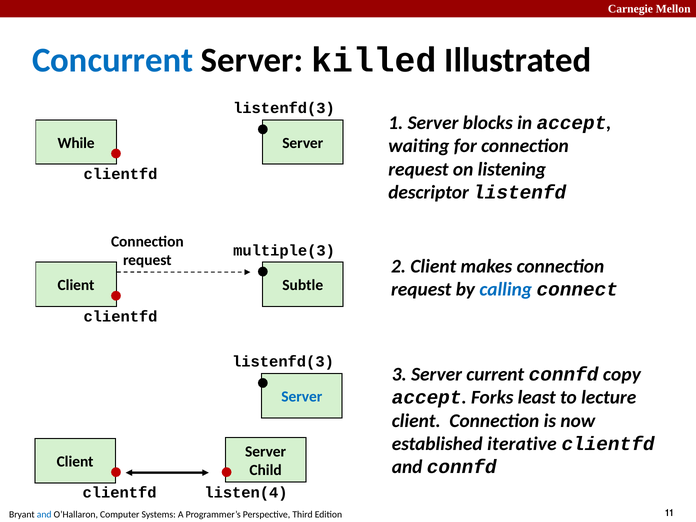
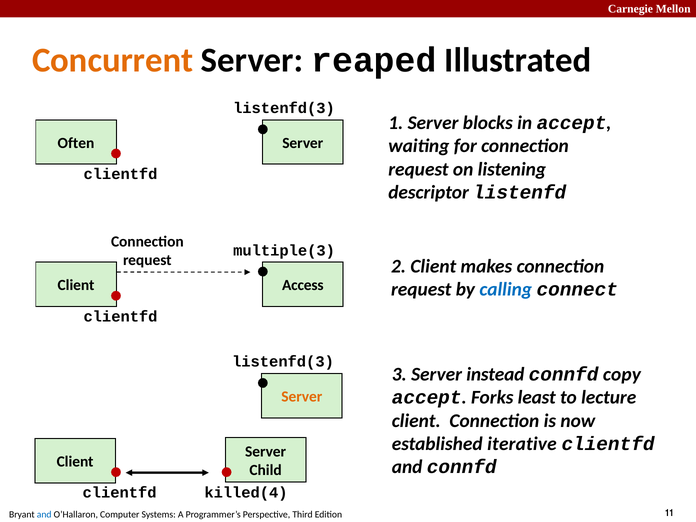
Concurrent colour: blue -> orange
killed: killed -> reaped
While: While -> Often
Subtle: Subtle -> Access
current: current -> instead
Server at (302, 397) colour: blue -> orange
listen(4: listen(4 -> killed(4
